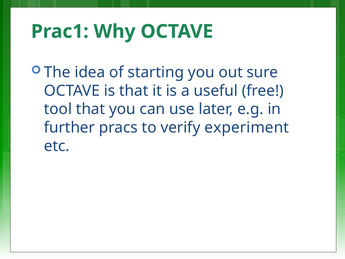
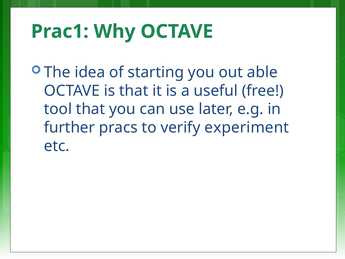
sure: sure -> able
